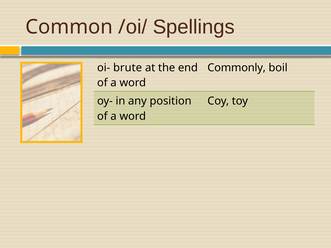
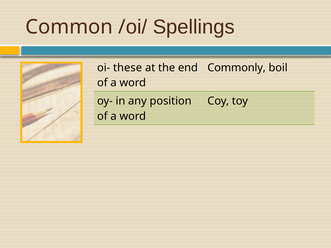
brute: brute -> these
